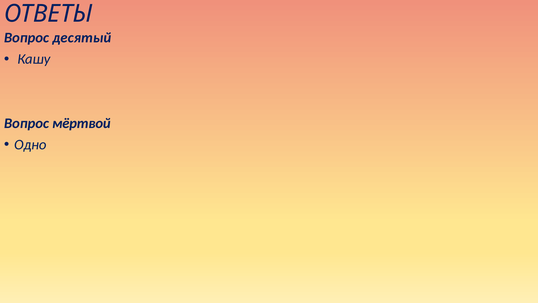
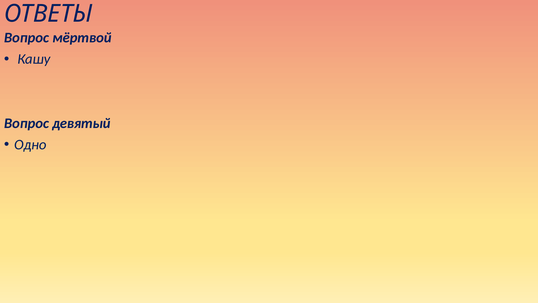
десятый: десятый -> мёртвой
мёртвой: мёртвой -> девятый
